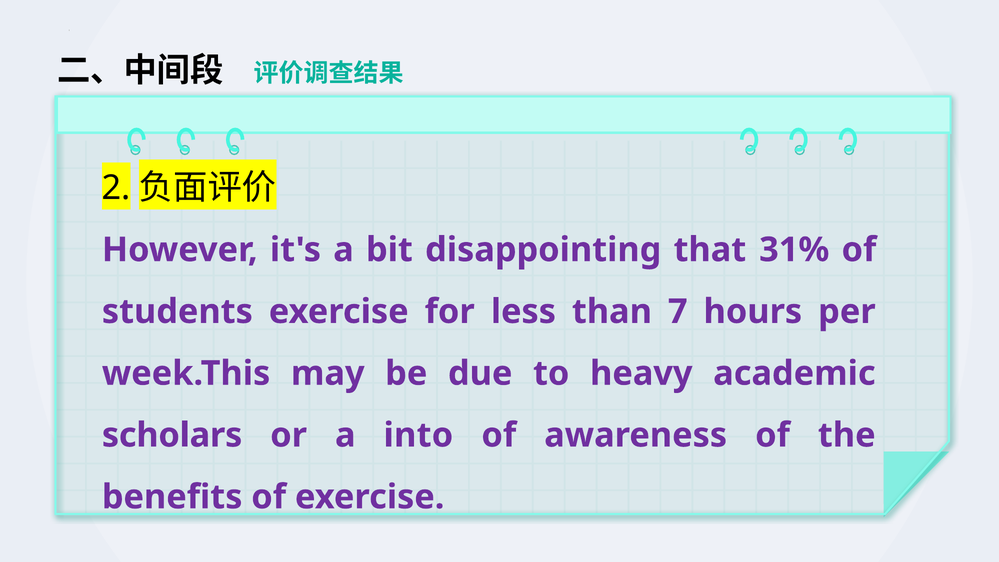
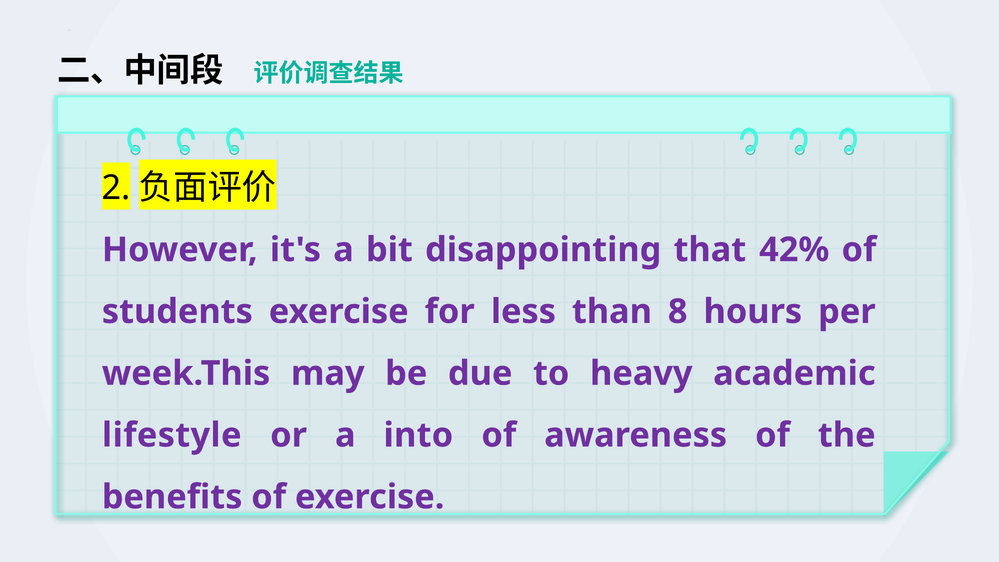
31%: 31% -> 42%
7: 7 -> 8
scholars: scholars -> lifestyle
